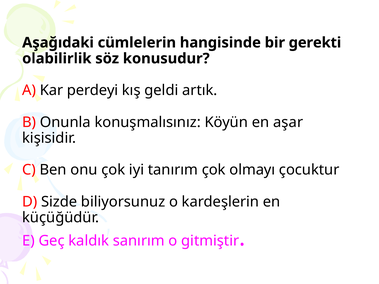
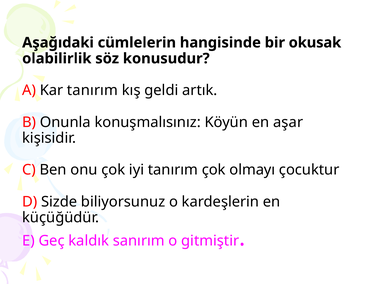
gerekti: gerekti -> okusak
Kar perdeyi: perdeyi -> tanırım
